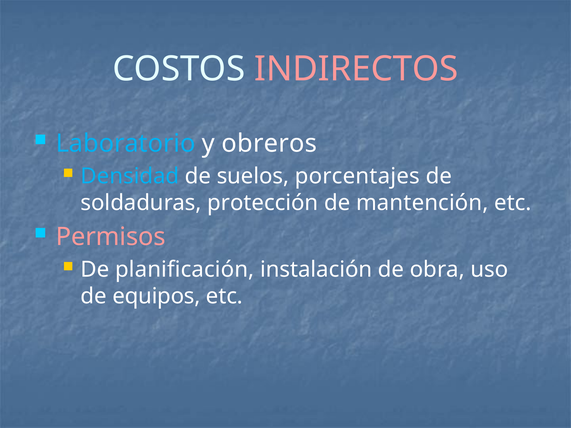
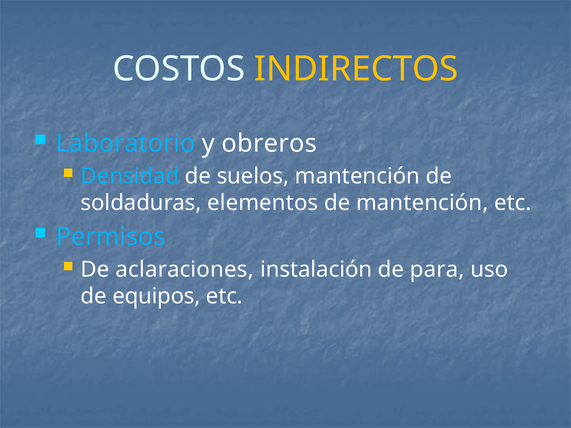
INDIRECTOS colour: pink -> yellow
suelos porcentajes: porcentajes -> mantención
protección: protección -> elementos
Permisos colour: pink -> light blue
planificación: planificación -> aclaraciones
obra: obra -> para
